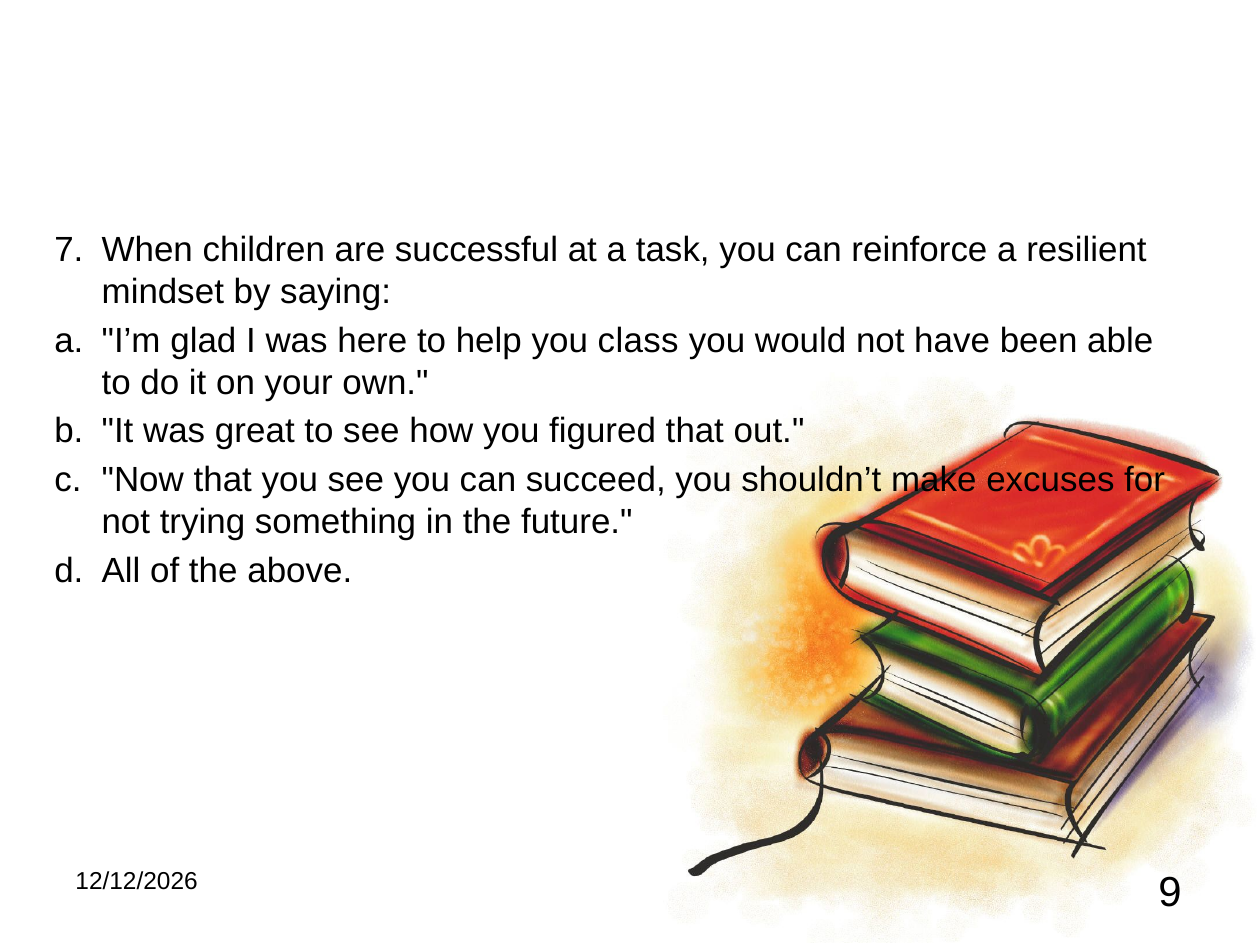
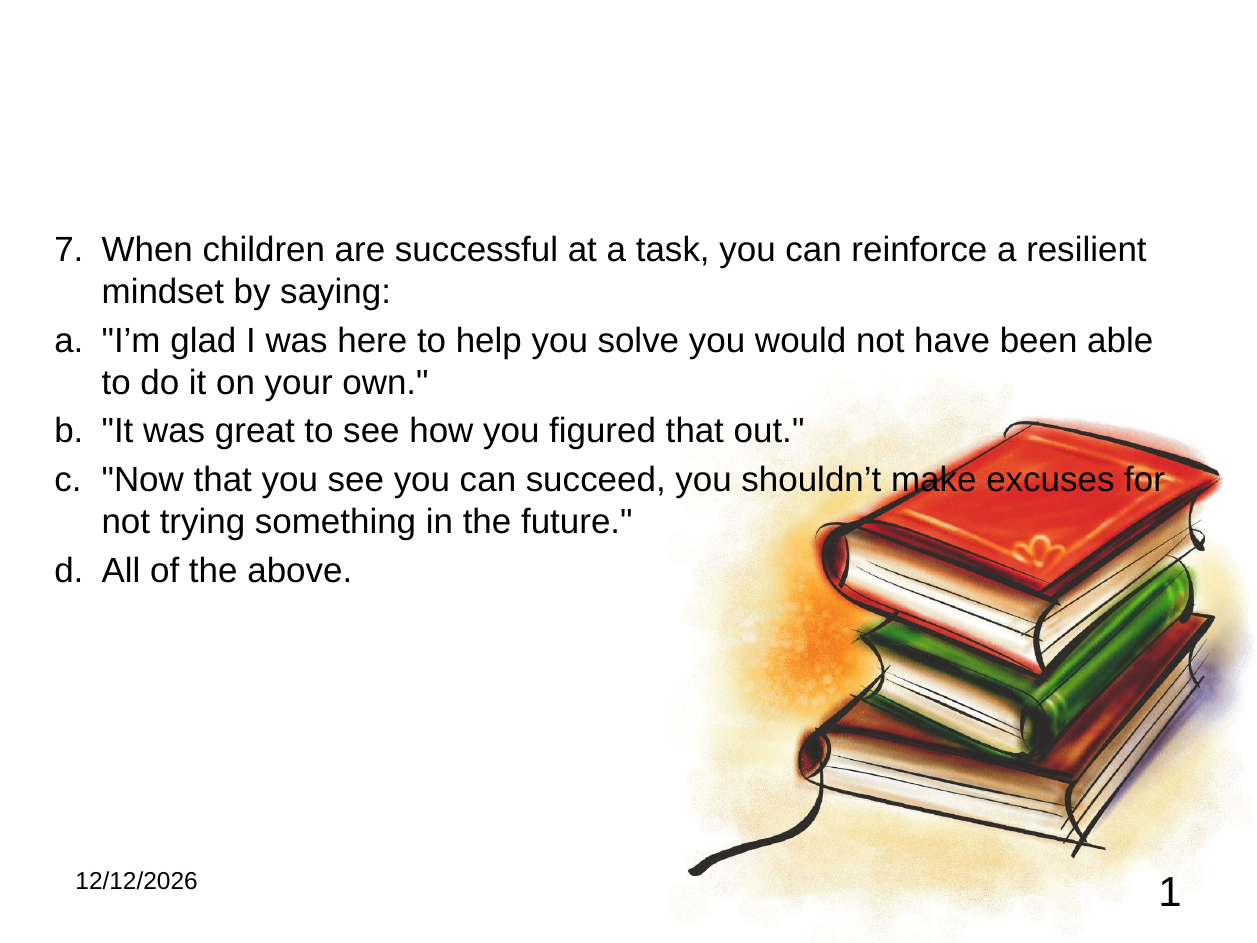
class: class -> solve
9: 9 -> 1
